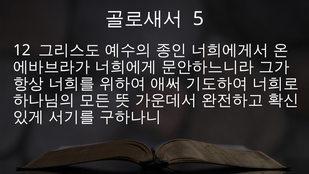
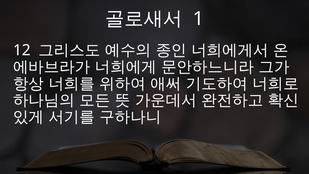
5: 5 -> 1
